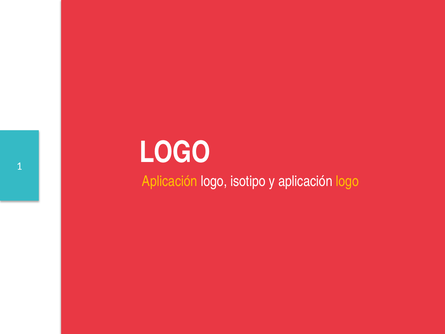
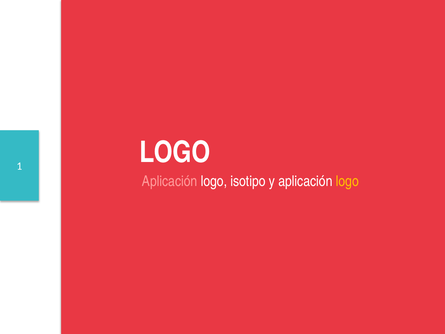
Aplicación at (170, 181) colour: yellow -> pink
